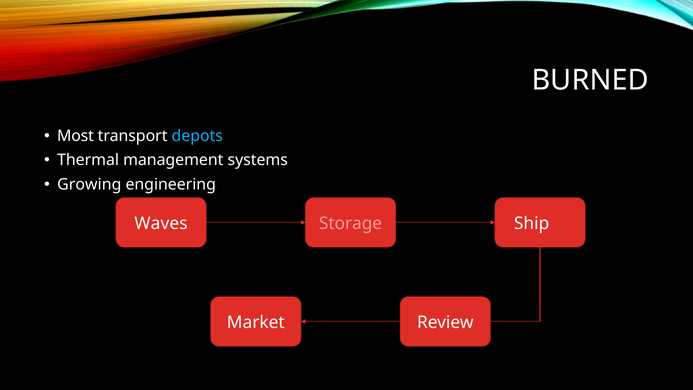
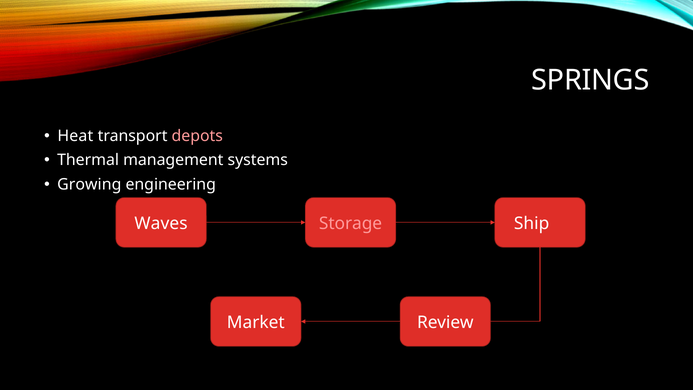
BURNED: BURNED -> SPRINGS
Most: Most -> Heat
depots colour: light blue -> pink
